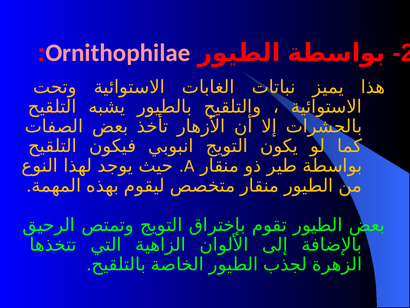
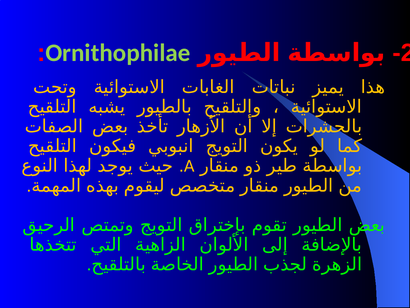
Ornithophilae colour: pink -> light green
